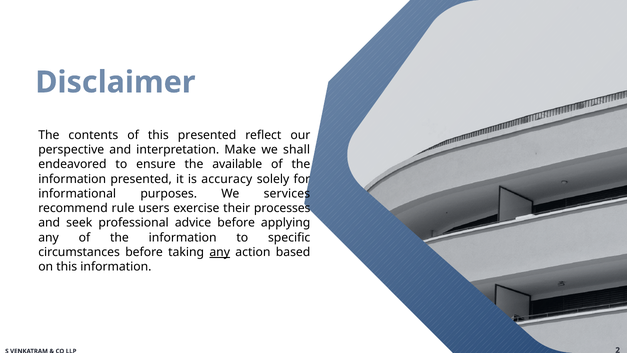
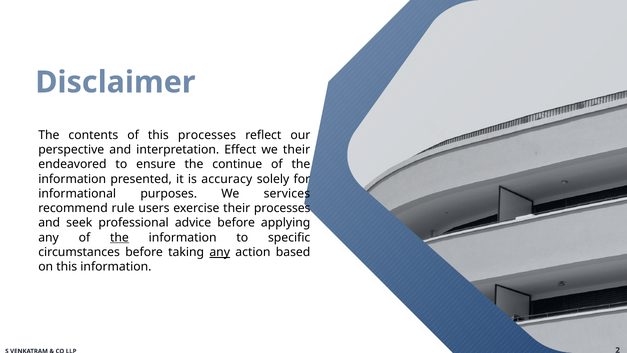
this presented: presented -> processes
Make: Make -> Effect
we shall: shall -> their
available: available -> continue
the at (119, 237) underline: none -> present
